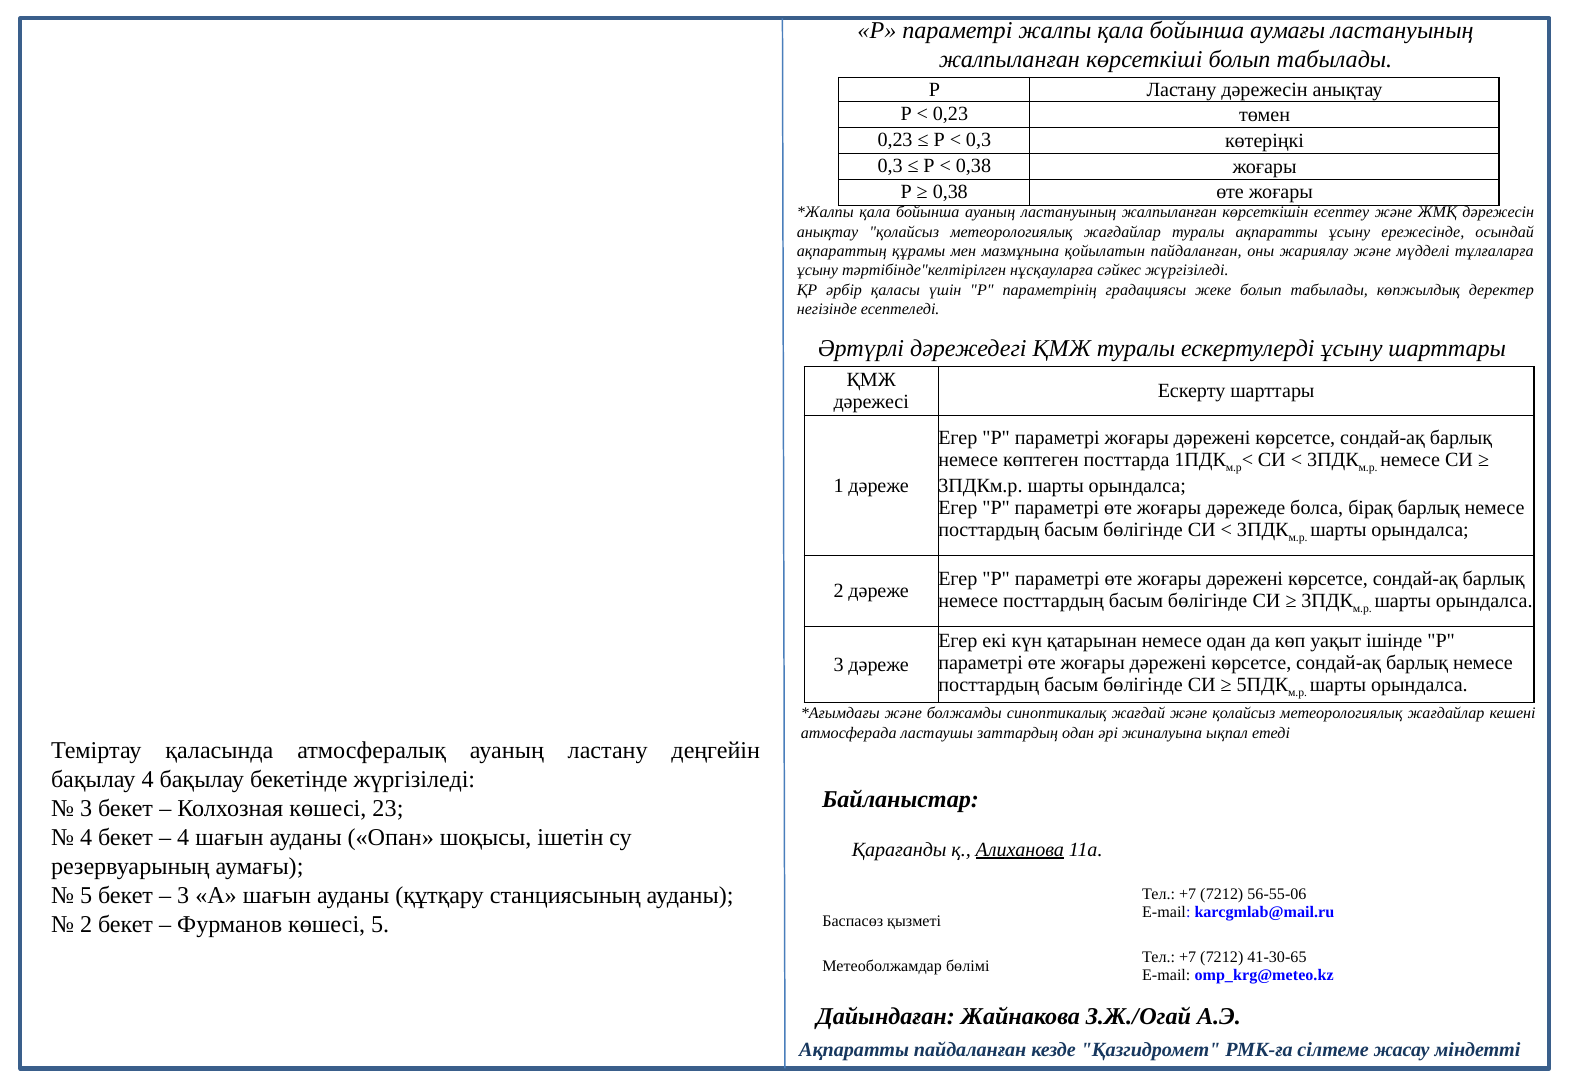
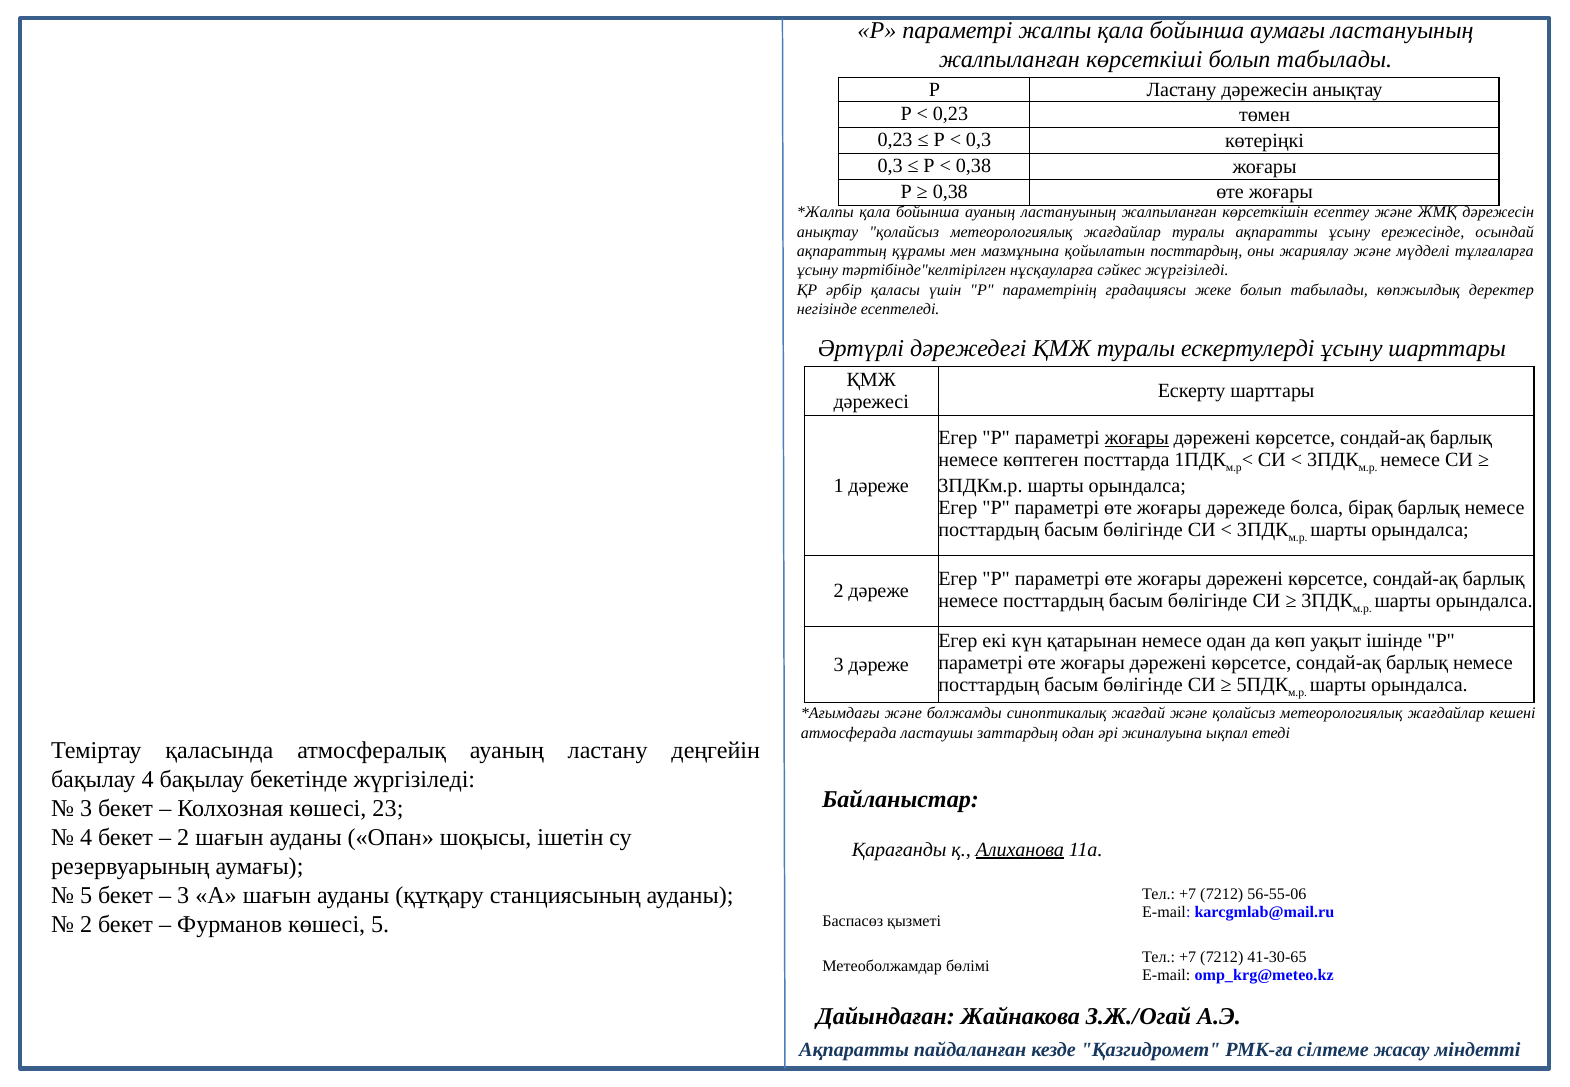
қойылатын пайдаланған: пайдаланған -> посттардың
жоғары at (1137, 438) underline: none -> present
4 at (183, 837): 4 -> 2
